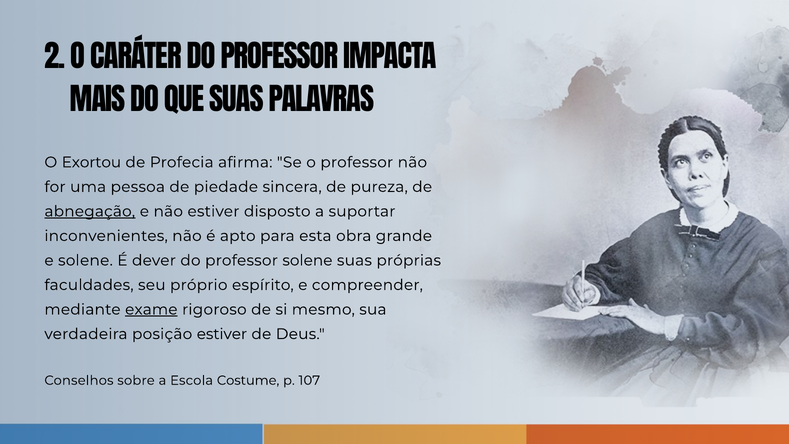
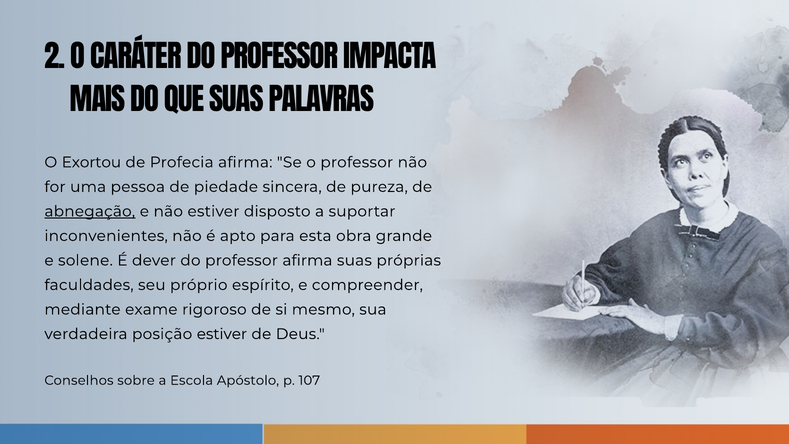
professor solene: solene -> afirma
exame underline: present -> none
Costume: Costume -> Apóstolo
